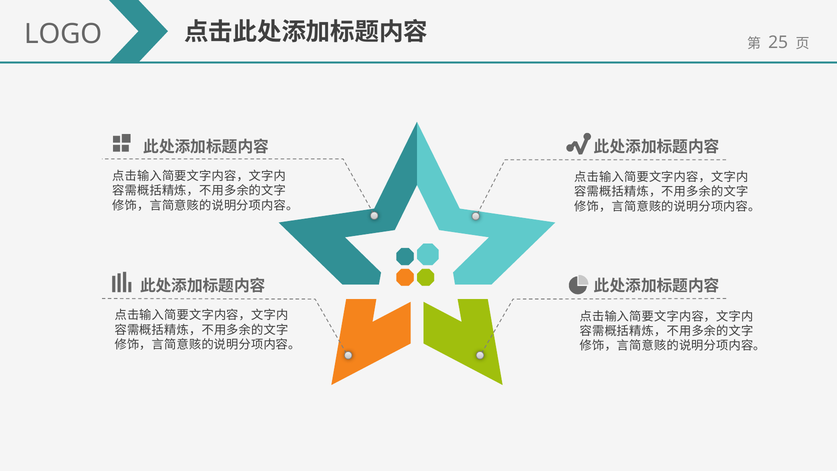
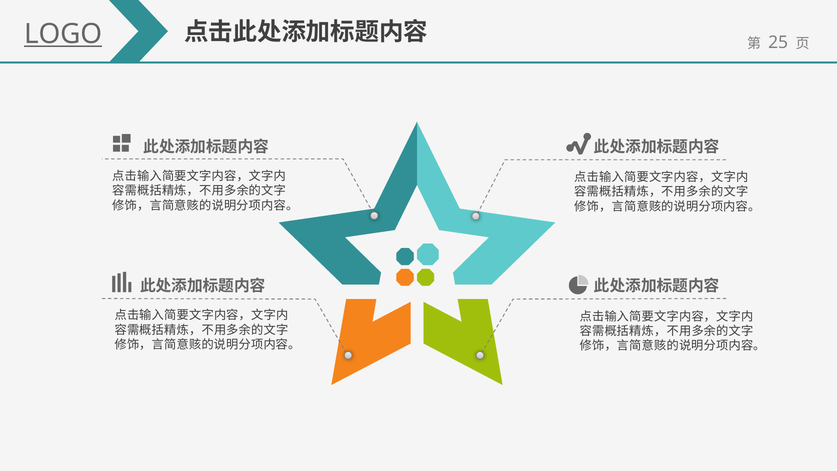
LOGO underline: none -> present
